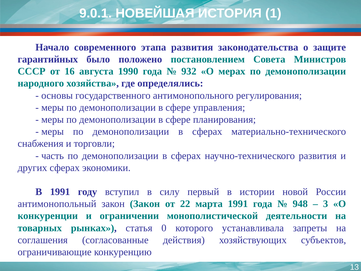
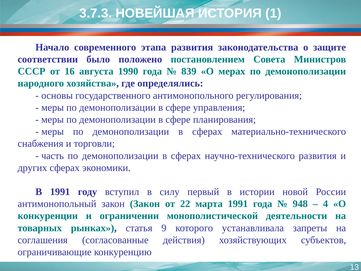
9.0.1: 9.0.1 -> 3.7.3
гарантийных: гарантийных -> соответствии
932: 932 -> 839
3: 3 -> 4
0: 0 -> 9
